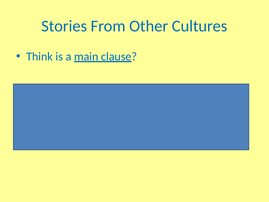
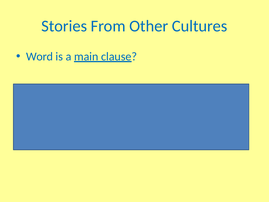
Think: Think -> Word
